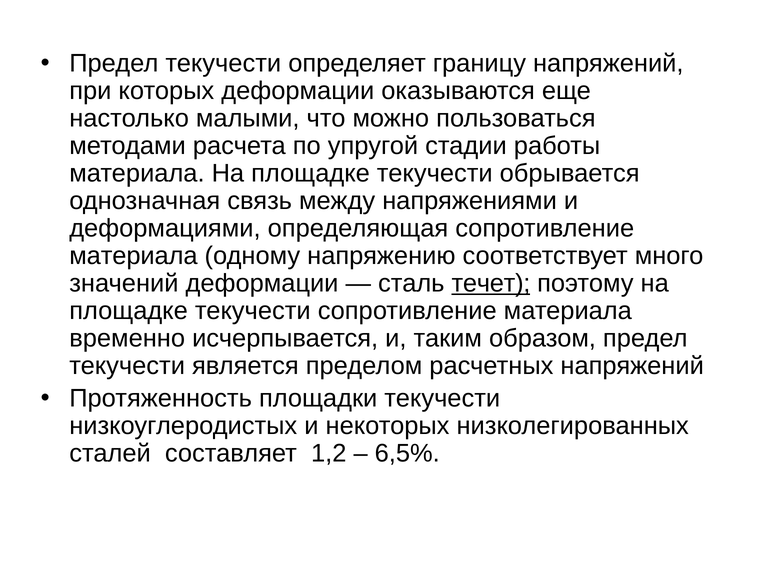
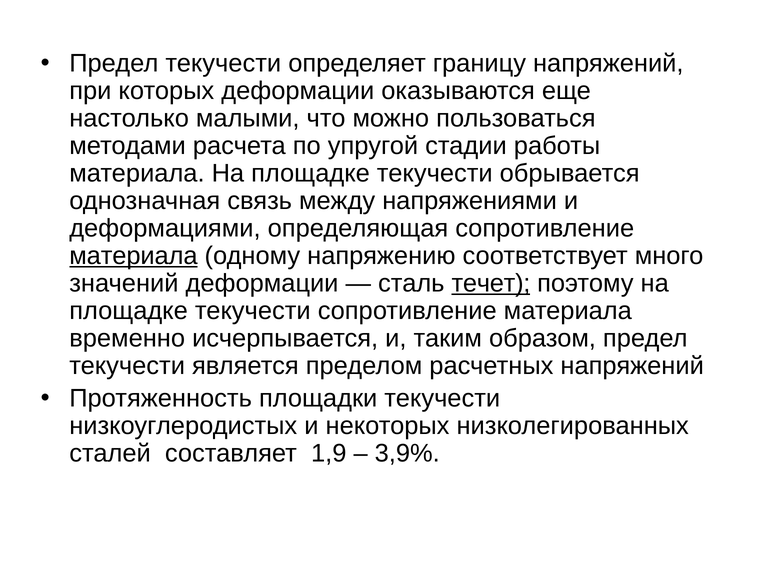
материала at (133, 256) underline: none -> present
1,2: 1,2 -> 1,9
6,5%: 6,5% -> 3,9%
